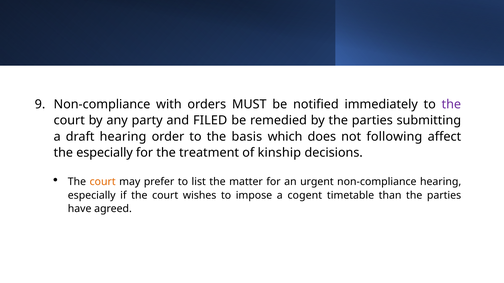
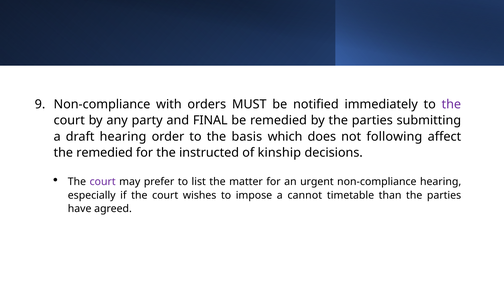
FILED: FILED -> FINAL
the especially: especially -> remedied
treatment: treatment -> instructed
court at (103, 182) colour: orange -> purple
cogent: cogent -> cannot
